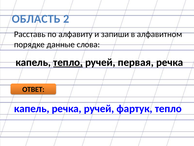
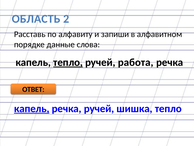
первая: первая -> работа
капель at (32, 108) underline: none -> present
фартук: фартук -> шишка
